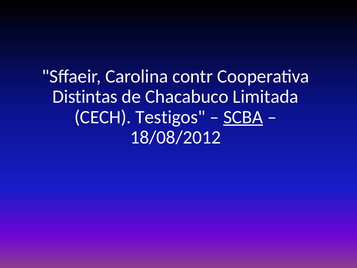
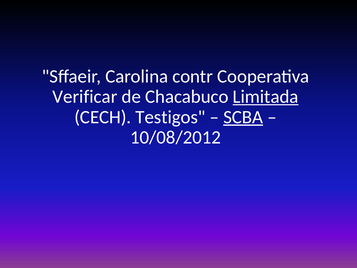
Distintas: Distintas -> Verificar
Limitada underline: none -> present
18/08/2012: 18/08/2012 -> 10/08/2012
